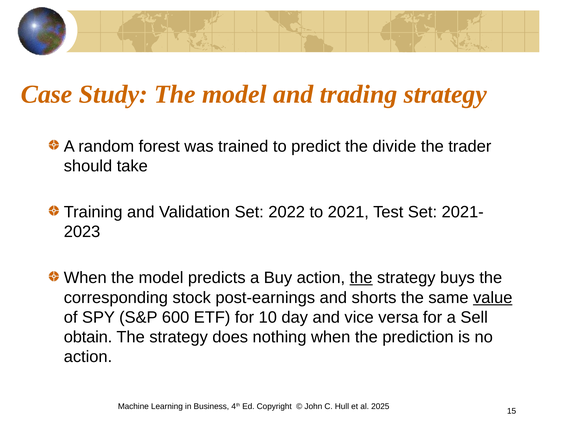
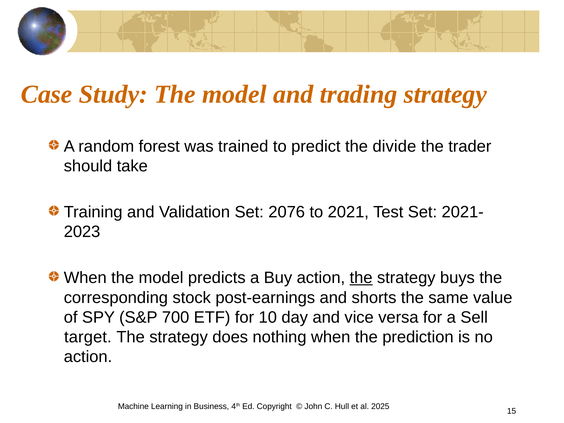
2022: 2022 -> 2076
value underline: present -> none
600: 600 -> 700
obtain: obtain -> target
